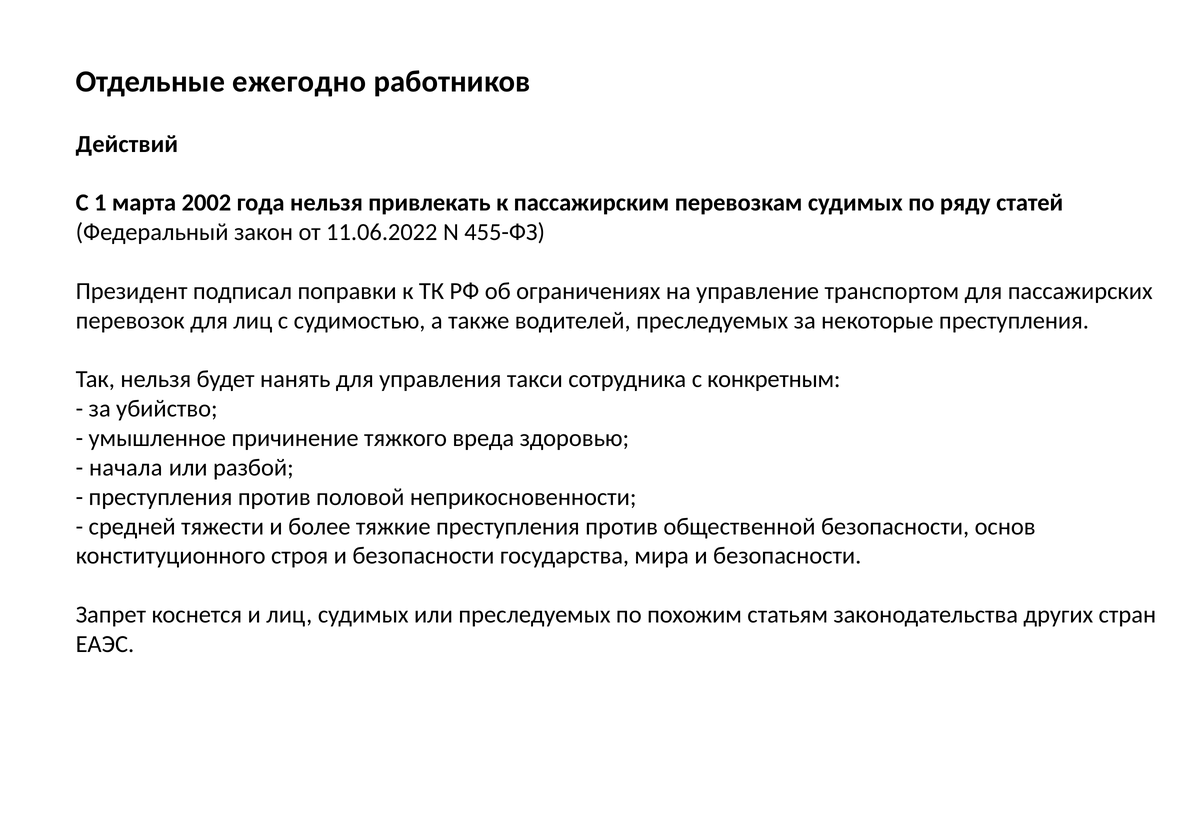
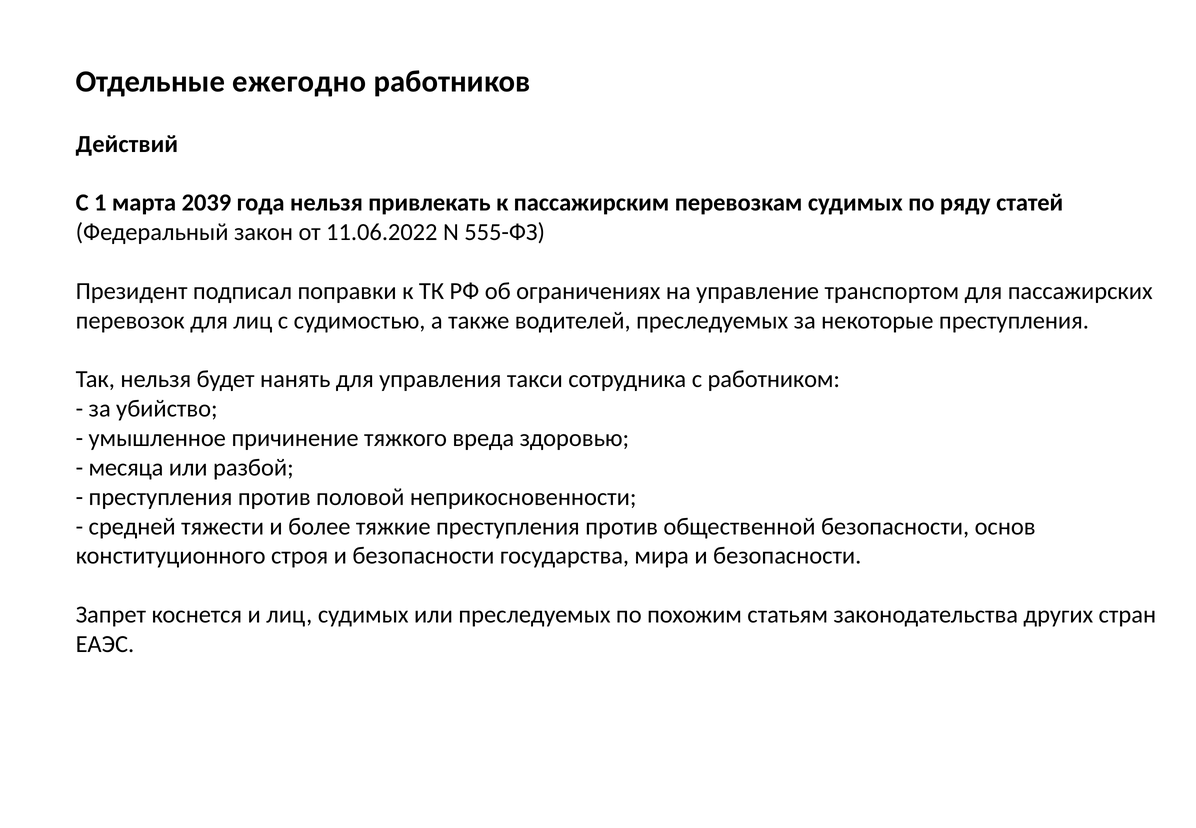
2002: 2002 -> 2039
455-ФЗ: 455-ФЗ -> 555-ФЗ
конкретным: конкретным -> работником
начала: начала -> месяца
